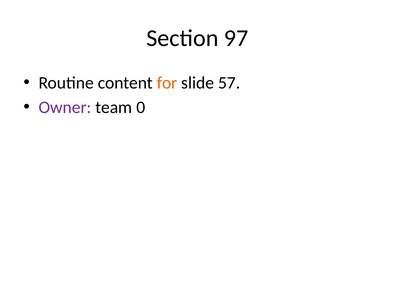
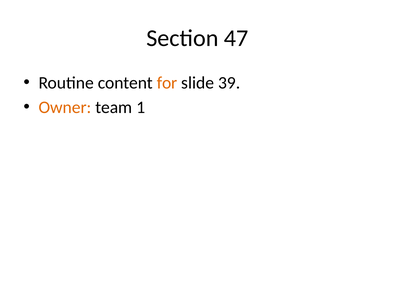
97: 97 -> 47
57: 57 -> 39
Owner colour: purple -> orange
0: 0 -> 1
